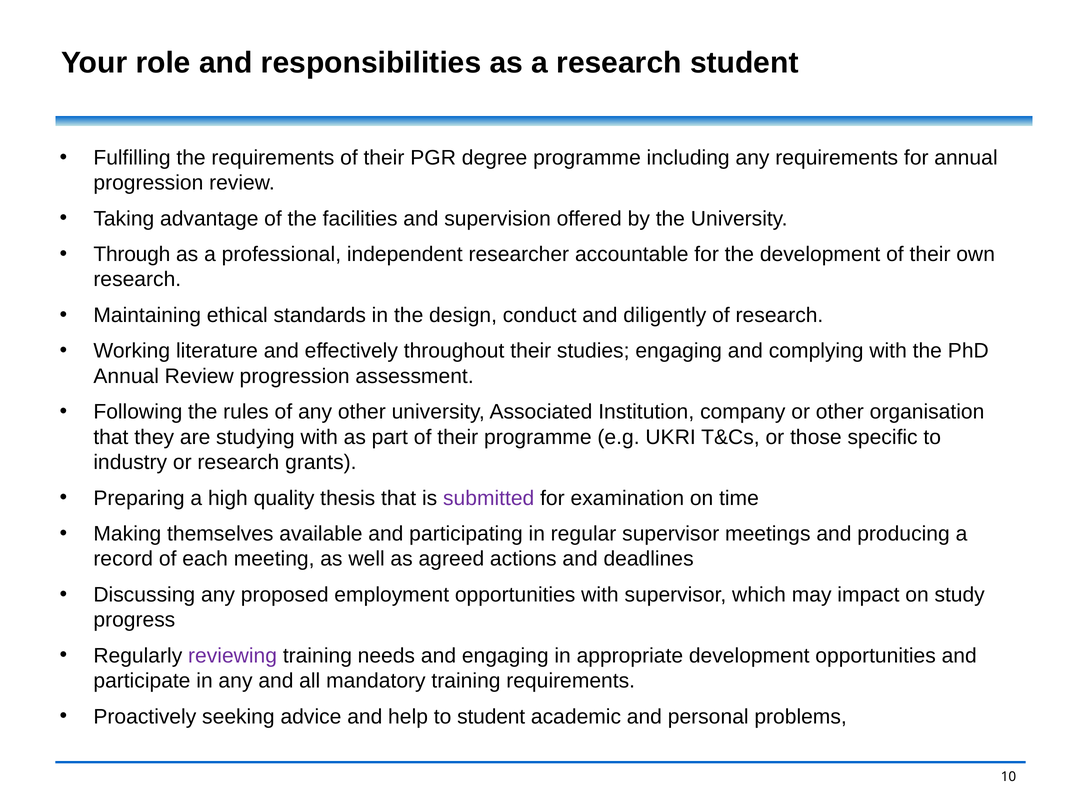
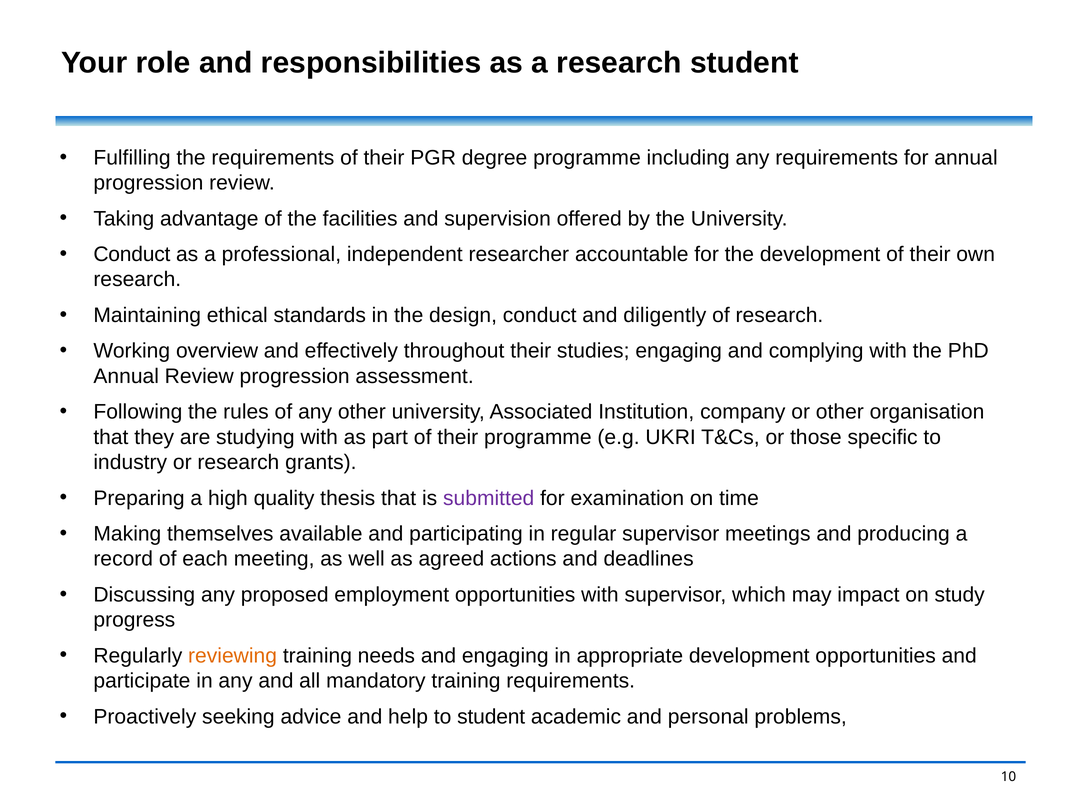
Through at (132, 255): Through -> Conduct
literature: literature -> overview
reviewing colour: purple -> orange
